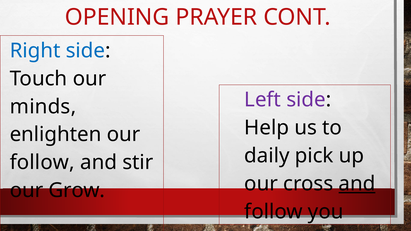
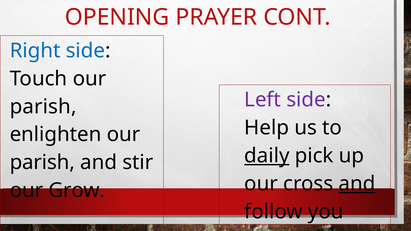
minds at (43, 107): minds -> parish
daily underline: none -> present
follow at (42, 163): follow -> parish
